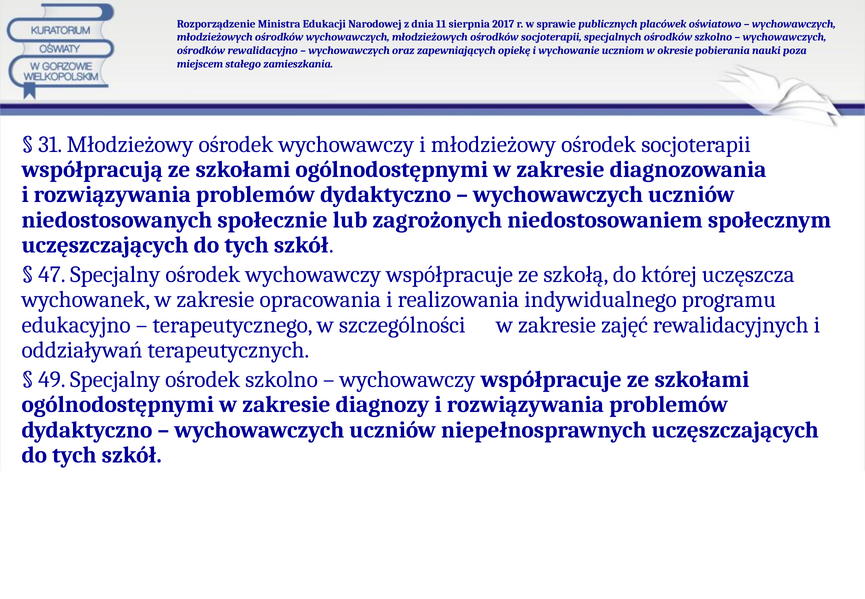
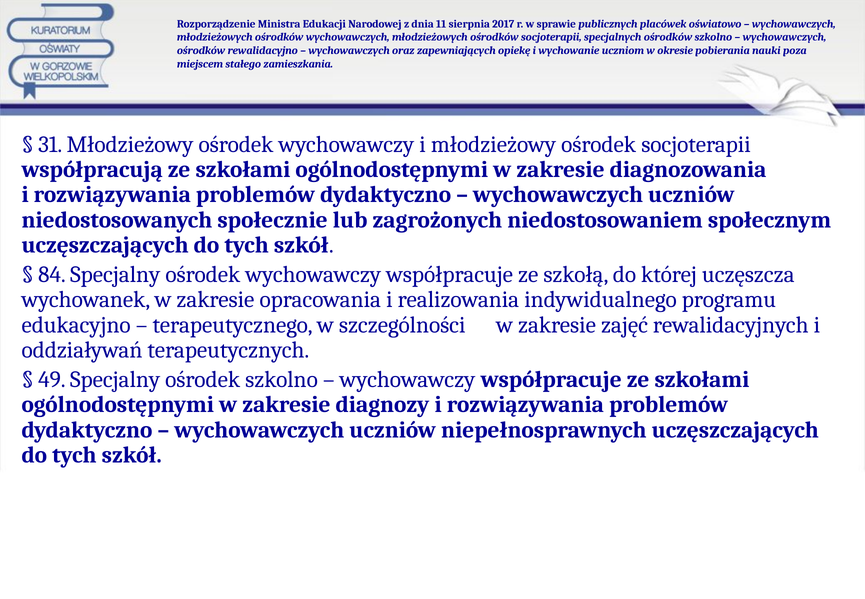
47: 47 -> 84
